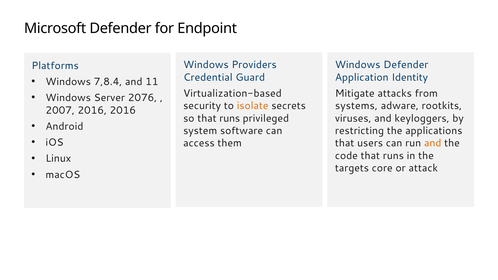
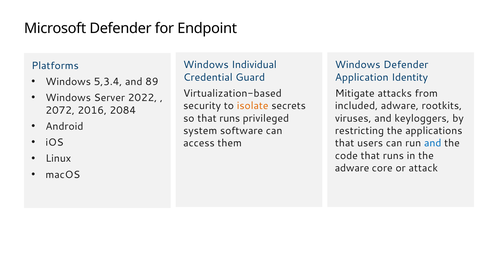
Providers: Providers -> Individual
7,8.4: 7,8.4 -> 5,3.4
11: 11 -> 89
2076: 2076 -> 2022
systems: systems -> included
2007: 2007 -> 2072
2016 2016: 2016 -> 2084
and at (433, 143) colour: orange -> blue
targets at (352, 168): targets -> adware
